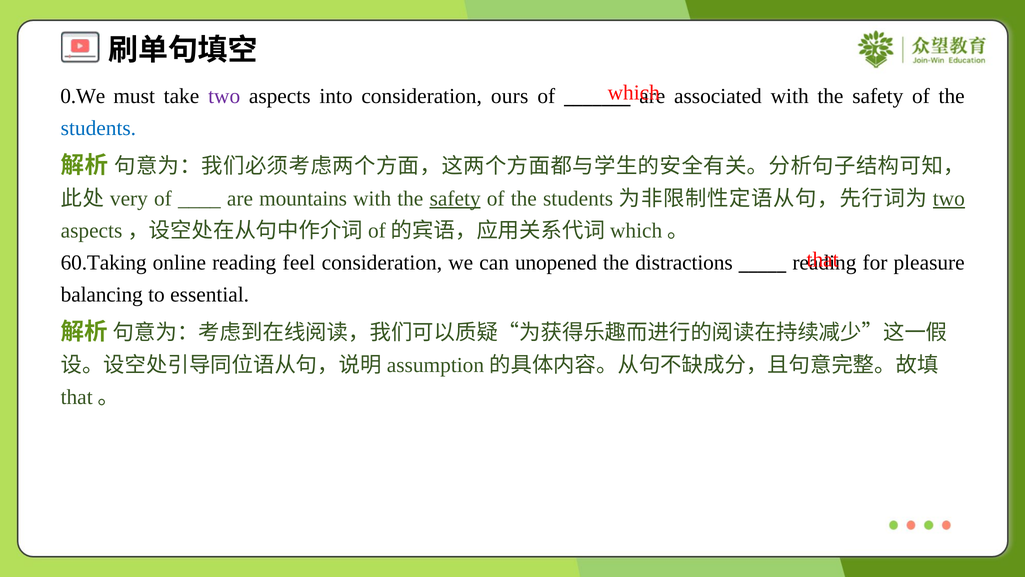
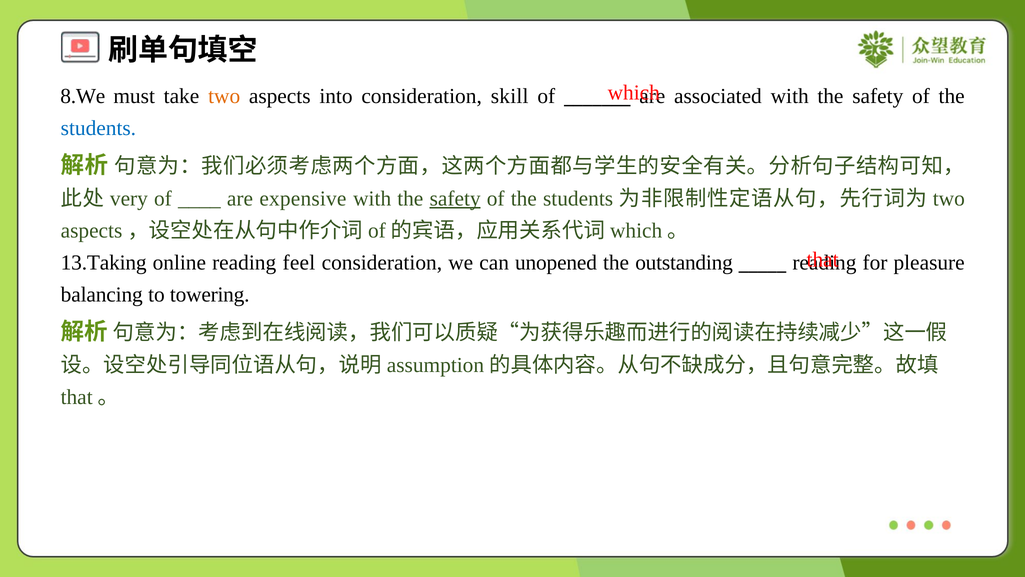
0.We: 0.We -> 8.We
two at (224, 96) colour: purple -> orange
ours: ours -> skill
mountains: mountains -> expensive
two at (949, 199) underline: present -> none
60.Taking: 60.Taking -> 13.Taking
distractions: distractions -> outstanding
essential: essential -> towering
